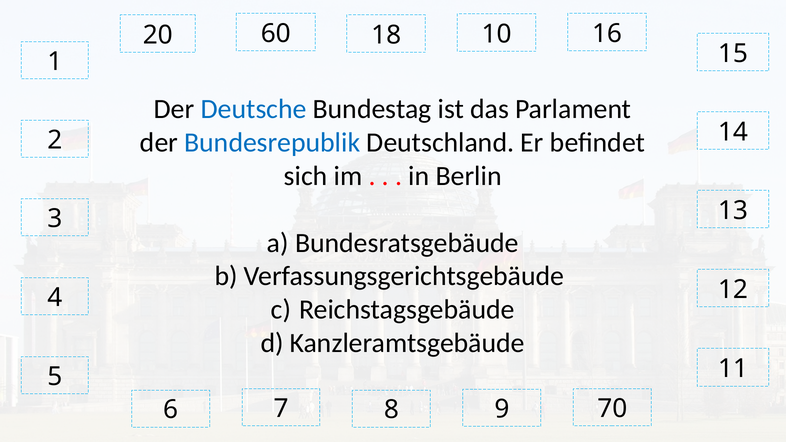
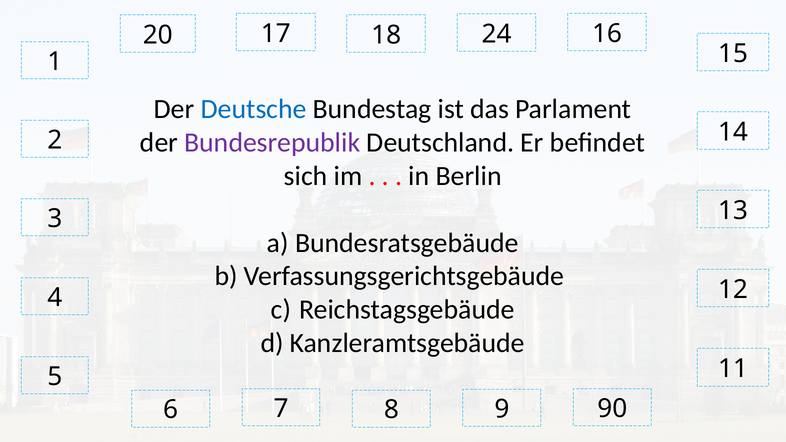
60: 60 -> 17
10: 10 -> 24
Bundesrepublik colour: blue -> purple
70: 70 -> 90
